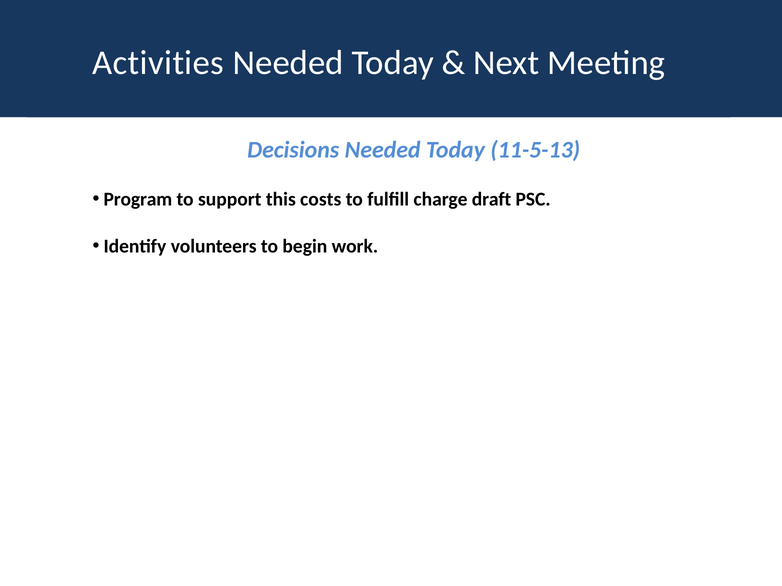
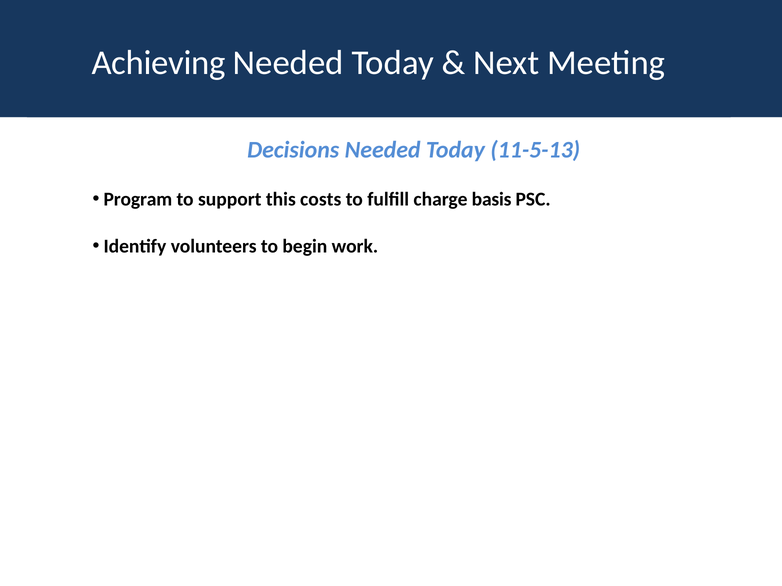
Activities: Activities -> Achieving
draft: draft -> basis
